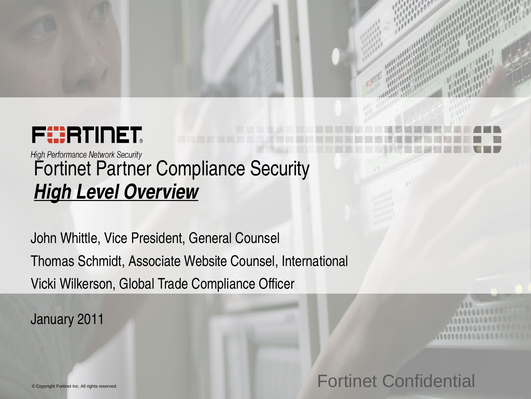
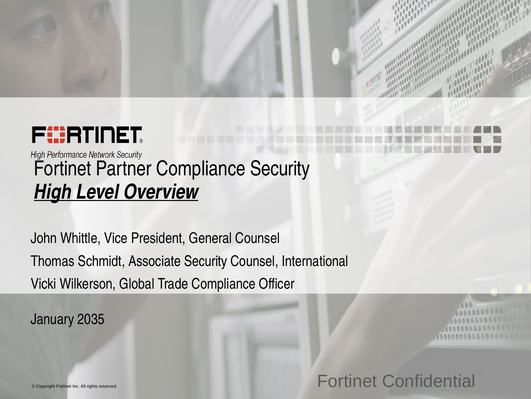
Associate Website: Website -> Security
2011: 2011 -> 2035
